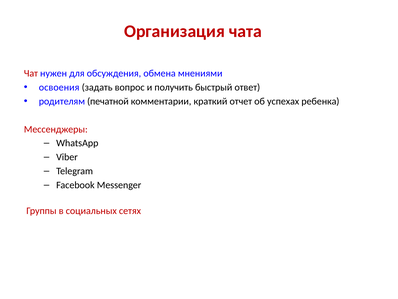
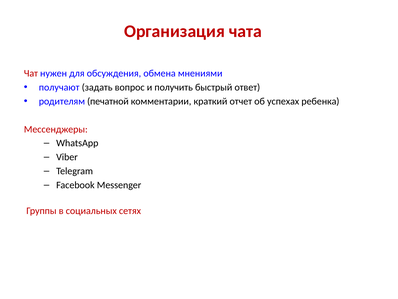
освоения: освоения -> получают
